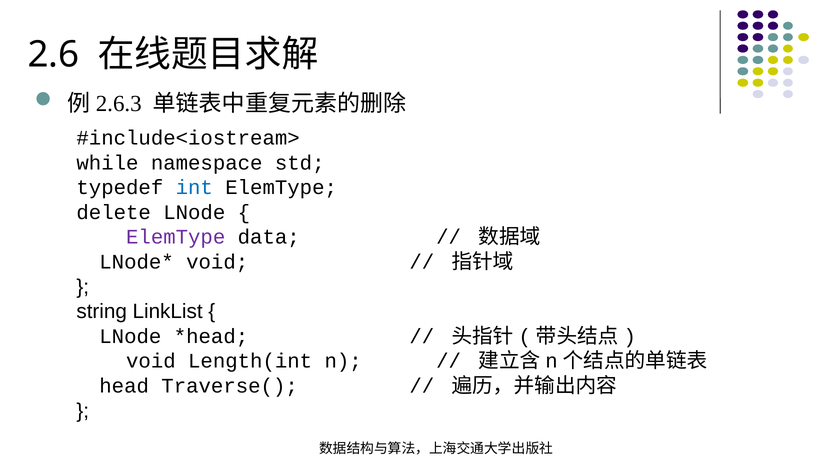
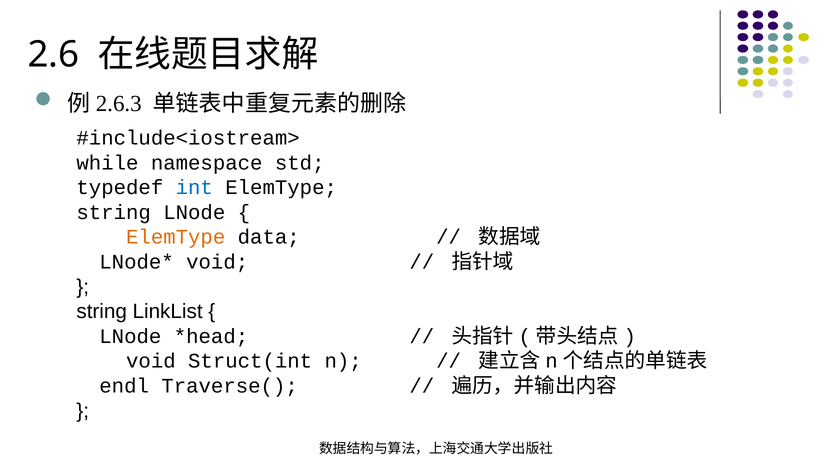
delete at (114, 212): delete -> string
ElemType at (176, 237) colour: purple -> orange
Length(int: Length(int -> Struct(int
head: head -> endl
